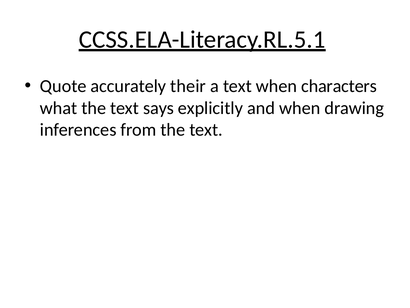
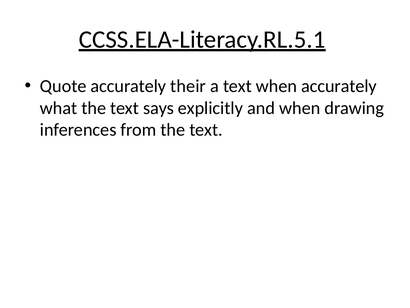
when characters: characters -> accurately
